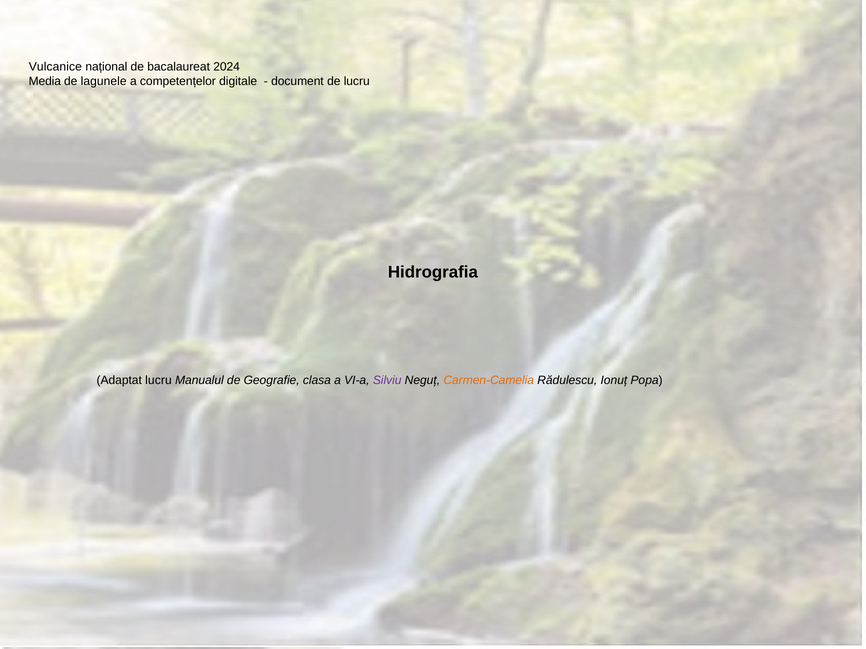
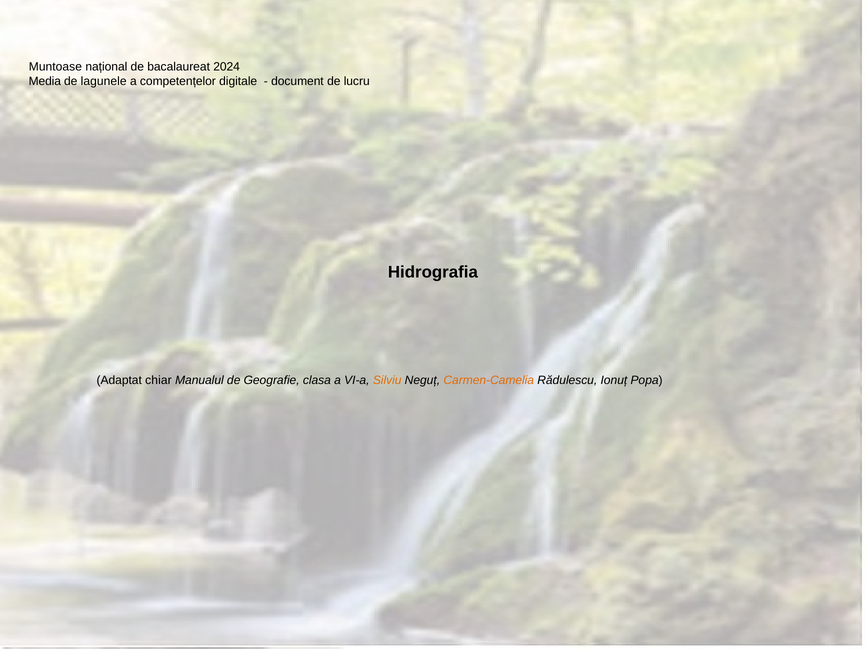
Vulcanice: Vulcanice -> Muntoase
Adaptat lucru: lucru -> chiar
Silviu colour: purple -> orange
